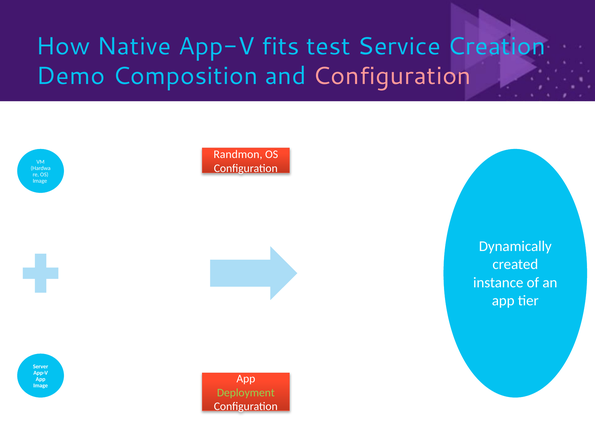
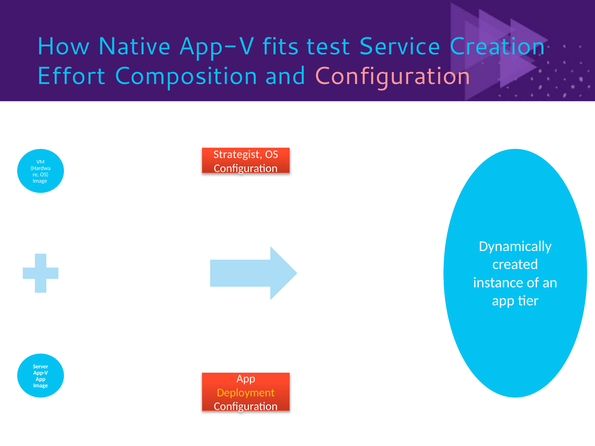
Demo: Demo -> Effort
Randmon: Randmon -> Strategist
Deployment colour: light green -> yellow
